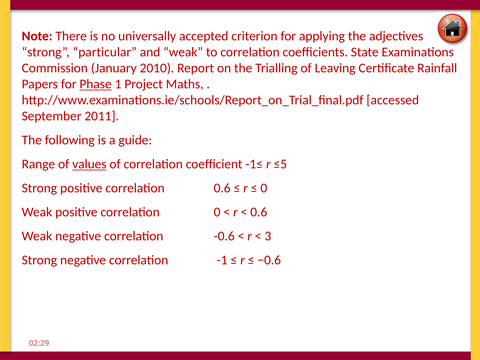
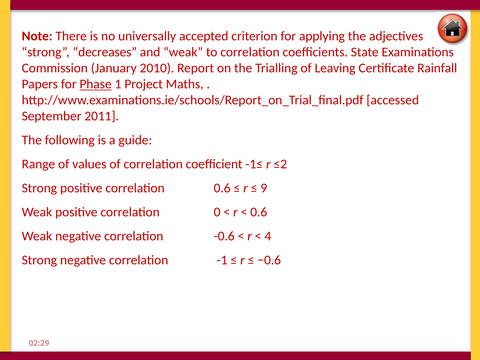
particular: particular -> decreases
values underline: present -> none
≤5: ≤5 -> ≤2
0 at (264, 188): 0 -> 9
3: 3 -> 4
